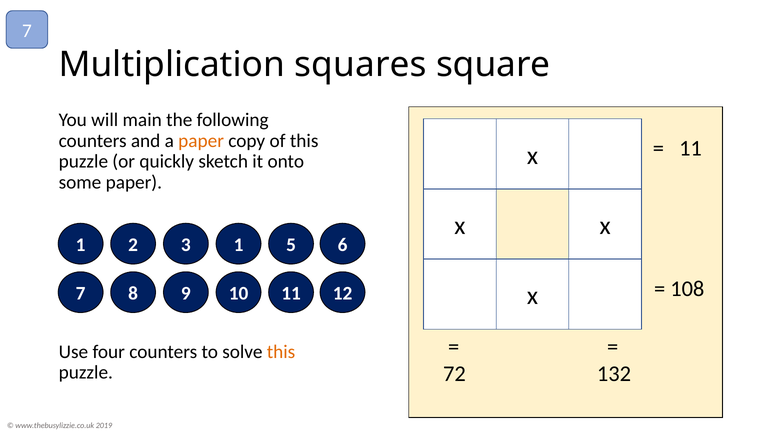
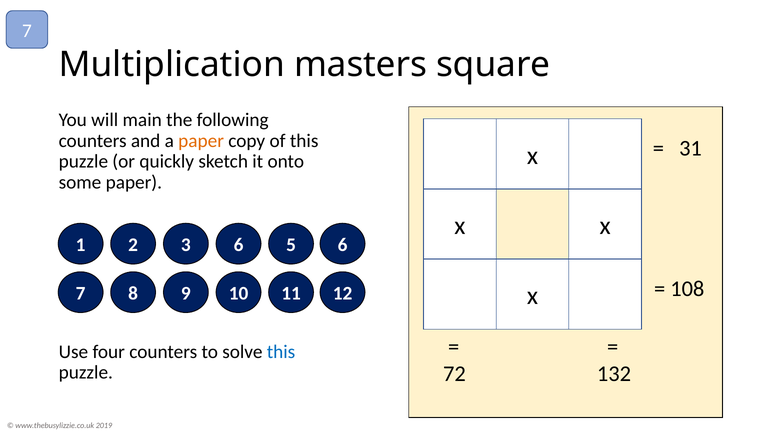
squares: squares -> masters
11 at (691, 149): 11 -> 31
1 1: 1 -> 6
this at (281, 352) colour: orange -> blue
